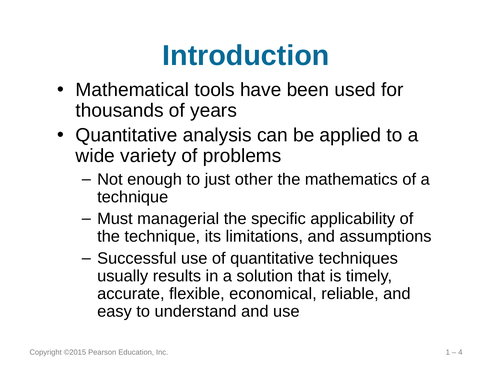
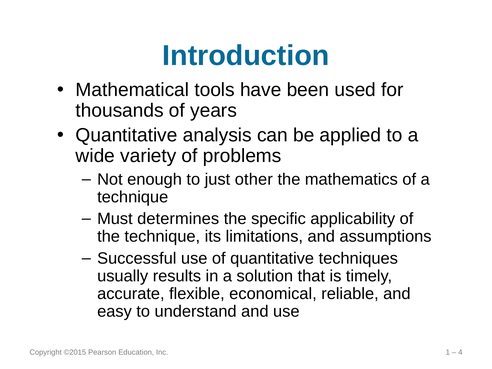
managerial: managerial -> determines
